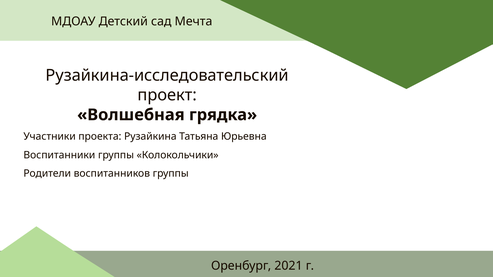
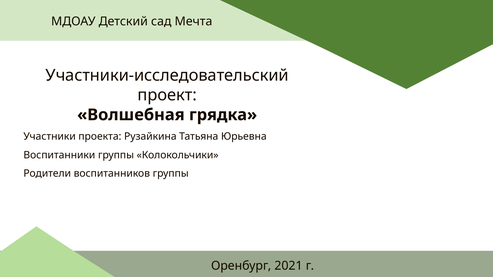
Рузайкина-исследовательский: Рузайкина-исследовательский -> Участники-исследовательский
